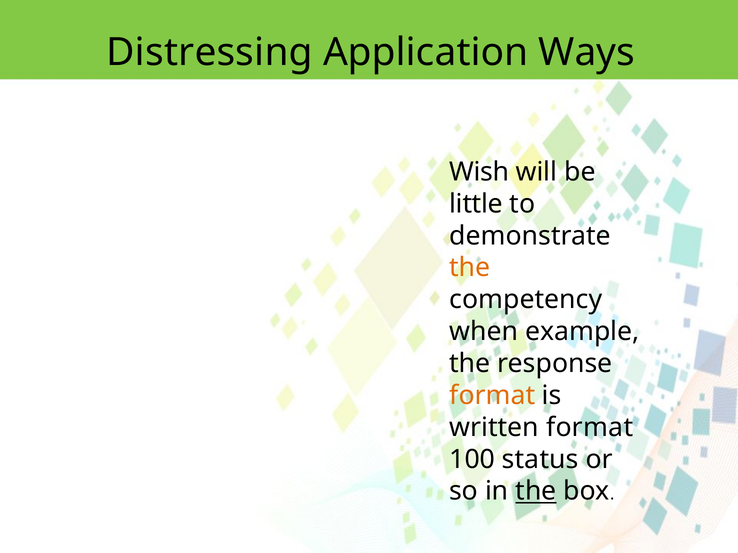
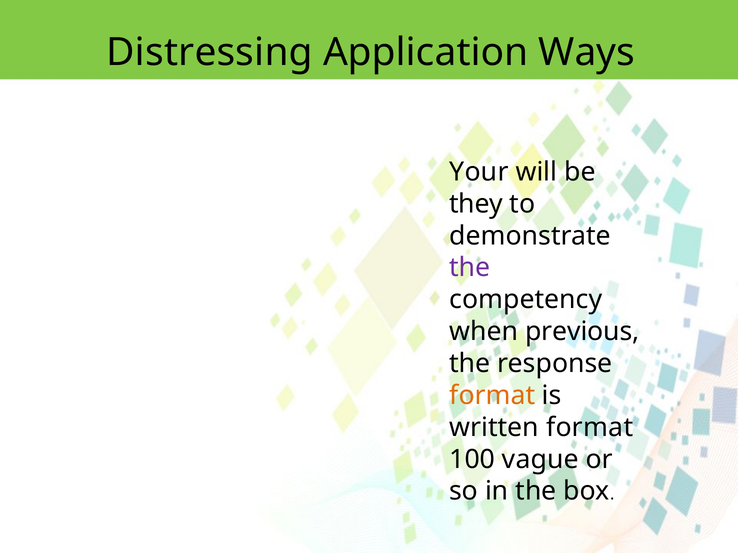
Wish: Wish -> Your
little: little -> they
the at (470, 268) colour: orange -> purple
example: example -> previous
status: status -> vague
the at (536, 492) underline: present -> none
